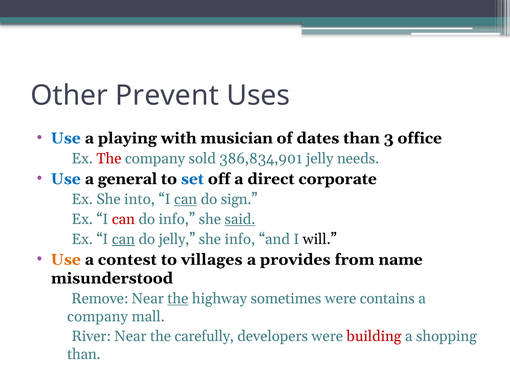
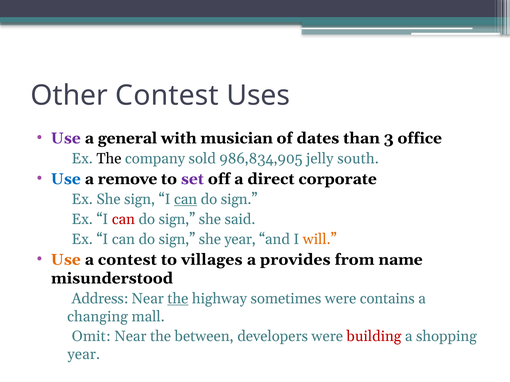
Other Prevent: Prevent -> Contest
Use at (66, 138) colour: blue -> purple
playing: playing -> general
The at (109, 159) colour: red -> black
386,834,901: 386,834,901 -> 986,834,905
needs: needs -> south
general: general -> remove
set colour: blue -> purple
She into: into -> sign
info at (177, 220): info -> sign
said underline: present -> none
can at (123, 240) underline: present -> none
jelly at (177, 240): jelly -> sign
she info: info -> year
will colour: black -> orange
Remove: Remove -> Address
company at (98, 317): company -> changing
River: River -> Omit
carefully: carefully -> between
than at (84, 355): than -> year
